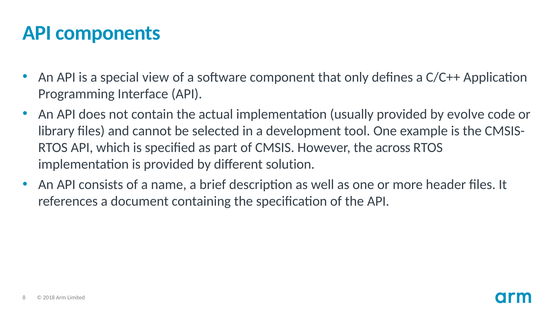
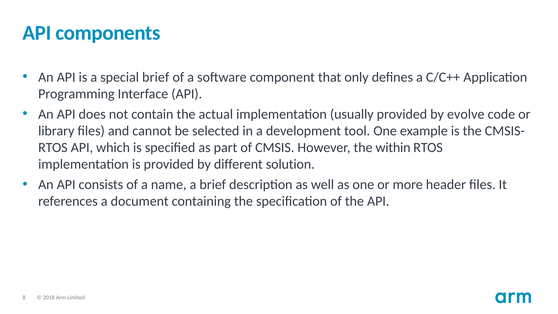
special view: view -> brief
across: across -> within
